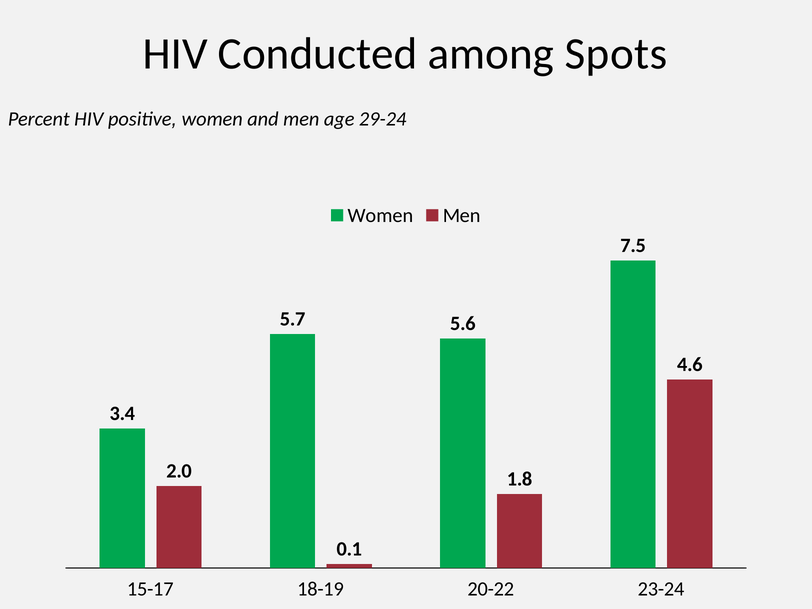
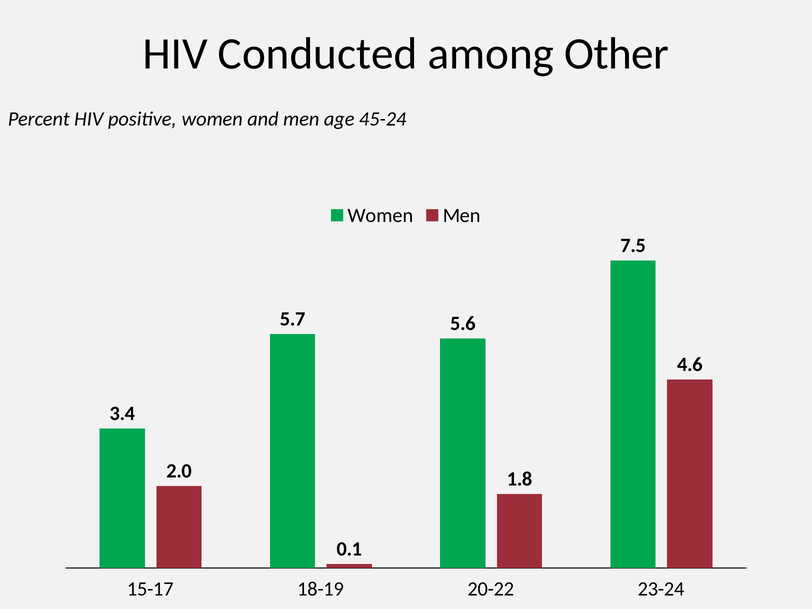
Spots: Spots -> Other
29-24: 29-24 -> 45-24
